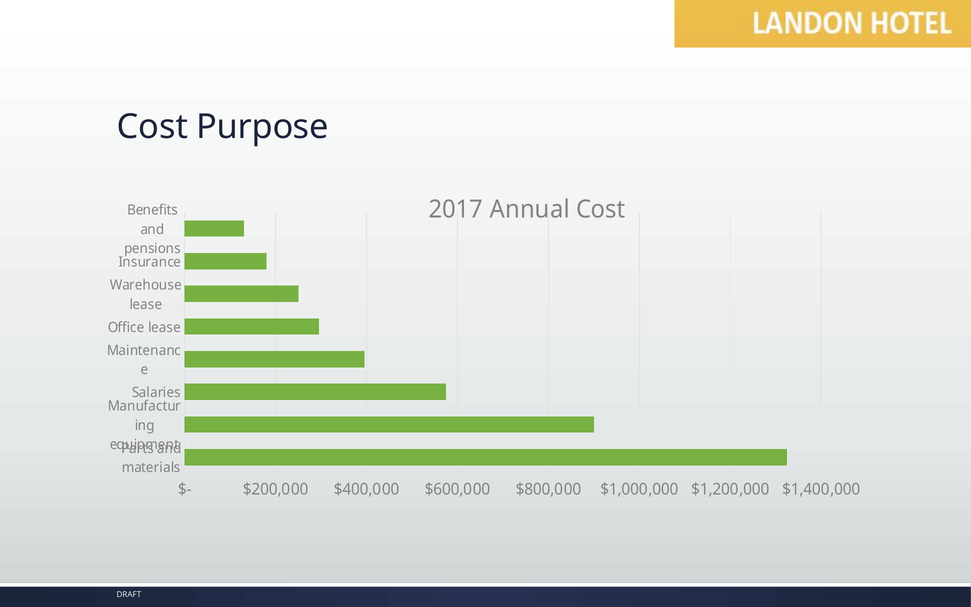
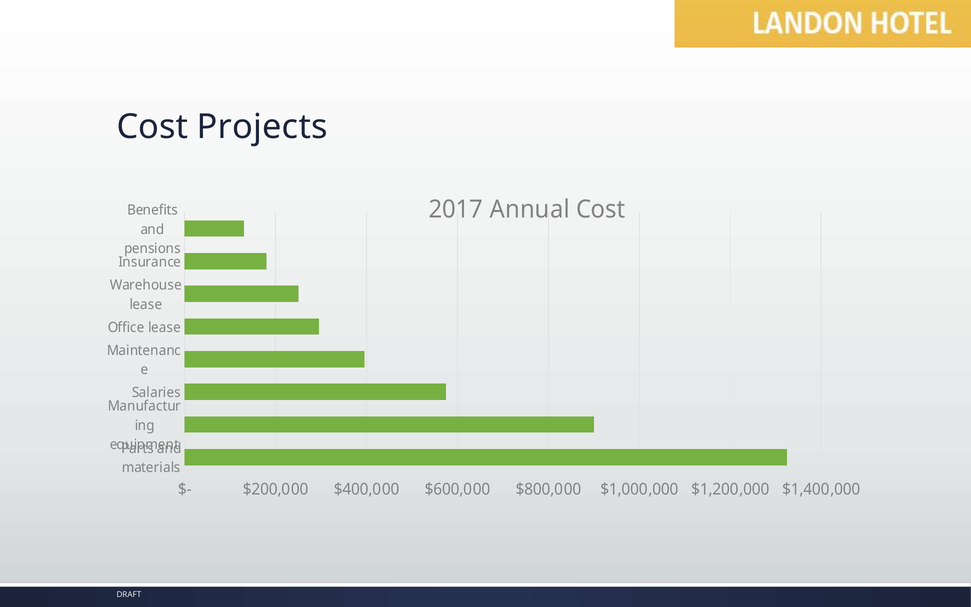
Purpose: Purpose -> Projects
